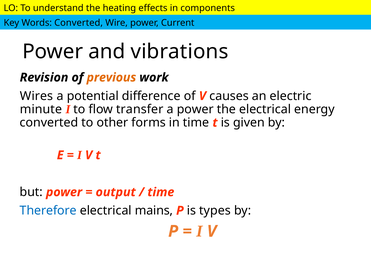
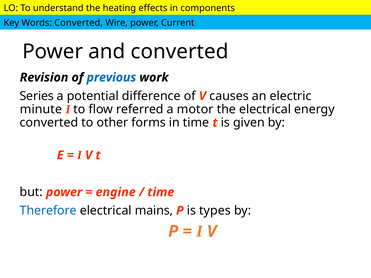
and vibrations: vibrations -> converted
previous colour: orange -> blue
Wires: Wires -> Series
transfer: transfer -> referred
a power: power -> motor
output: output -> engine
